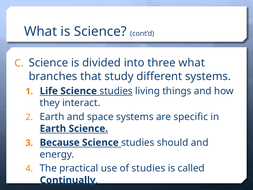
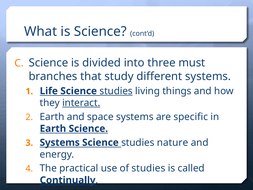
three what: what -> must
interact underline: none -> present
Because at (60, 142): Because -> Systems
should: should -> nature
